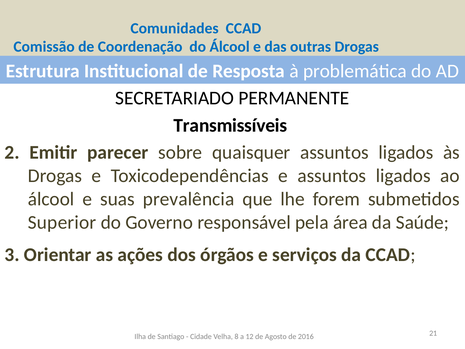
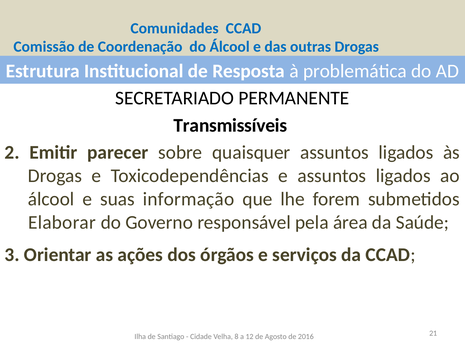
prevalência: prevalência -> informação
Superior: Superior -> Elaborar
